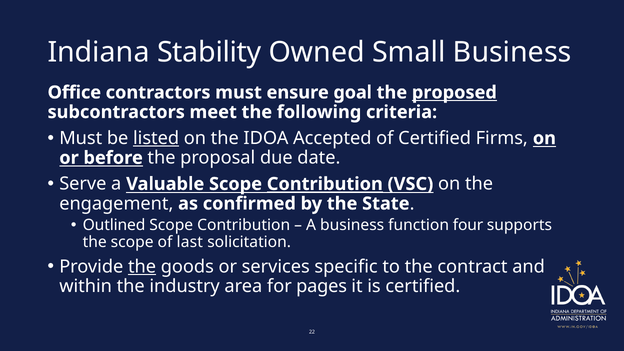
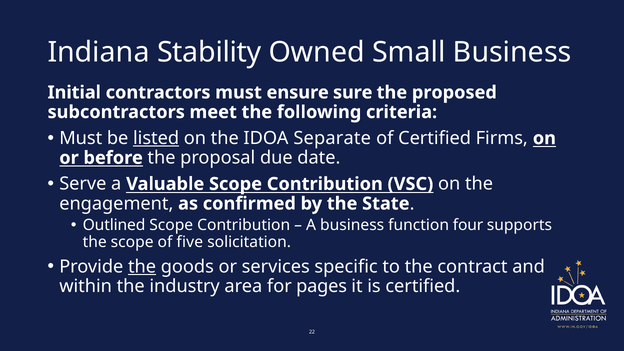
Office: Office -> Initial
goal: goal -> sure
proposed underline: present -> none
Accepted: Accepted -> Separate
Contribution at (325, 184) underline: present -> none
last: last -> five
